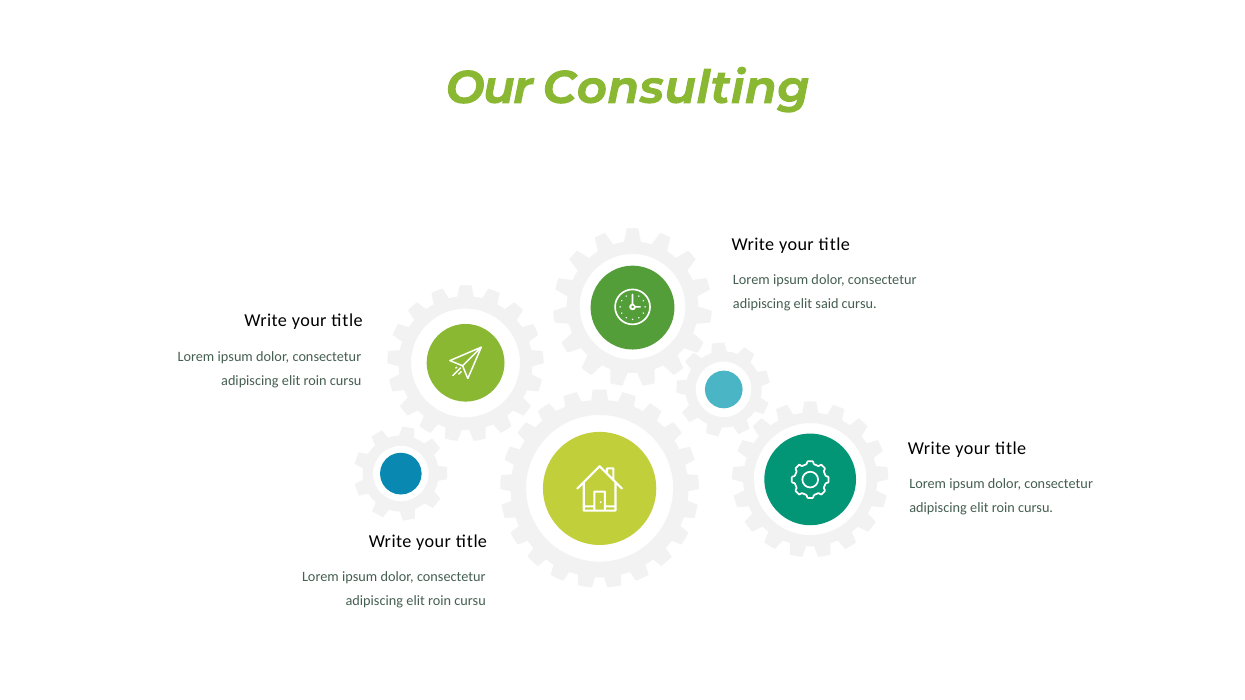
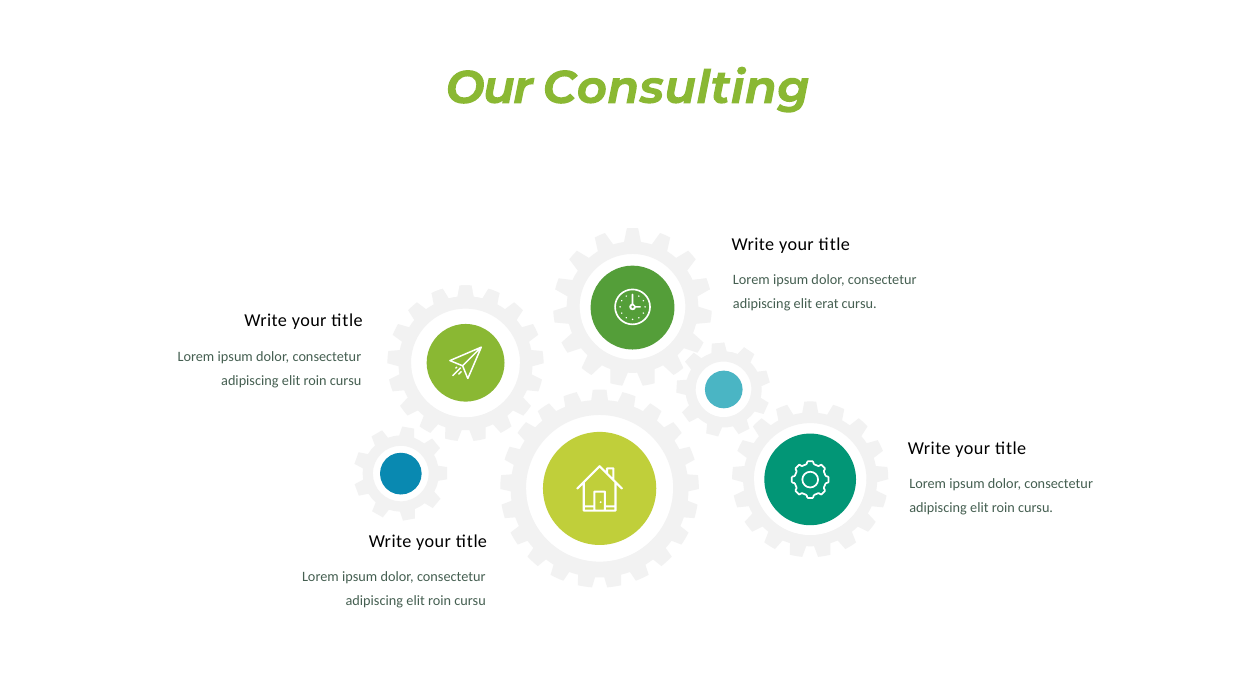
said: said -> erat
